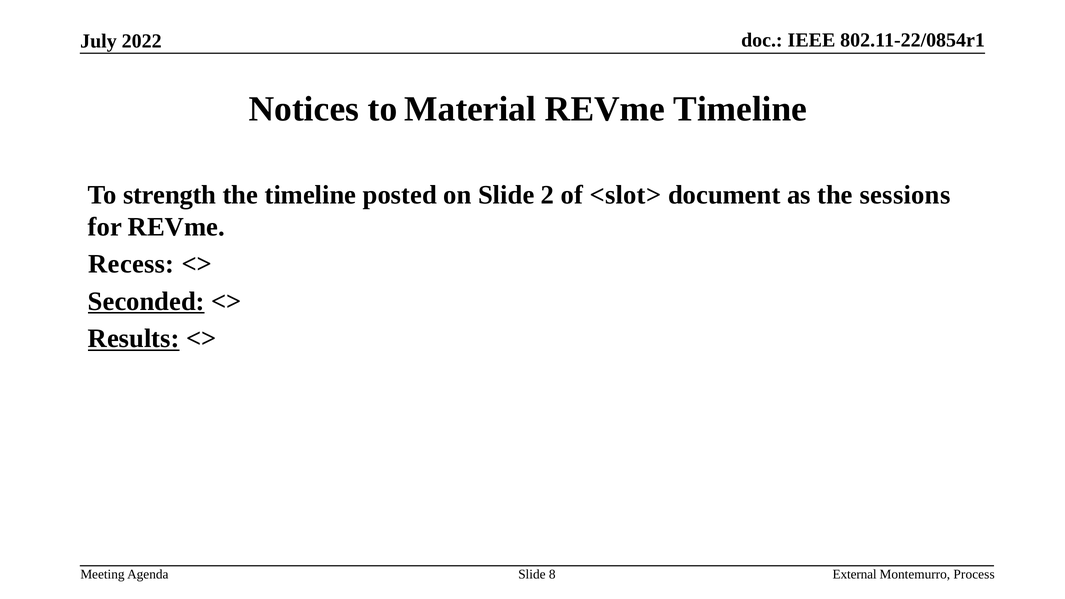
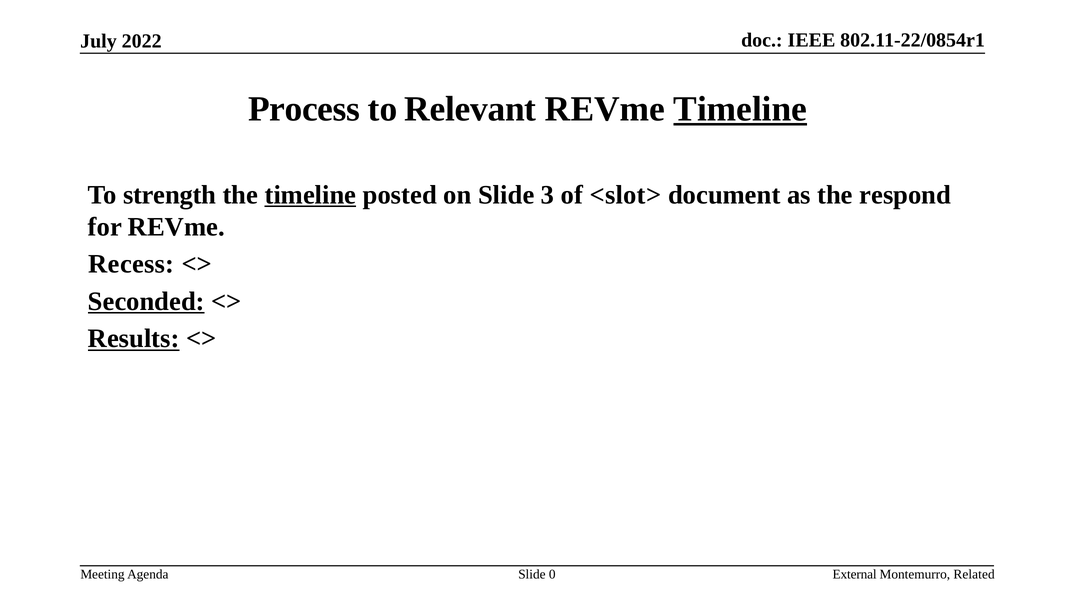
Notices: Notices -> Process
Material: Material -> Relevant
Timeline at (740, 109) underline: none -> present
timeline at (310, 195) underline: none -> present
2: 2 -> 3
sessions: sessions -> respond
8: 8 -> 0
Process: Process -> Related
